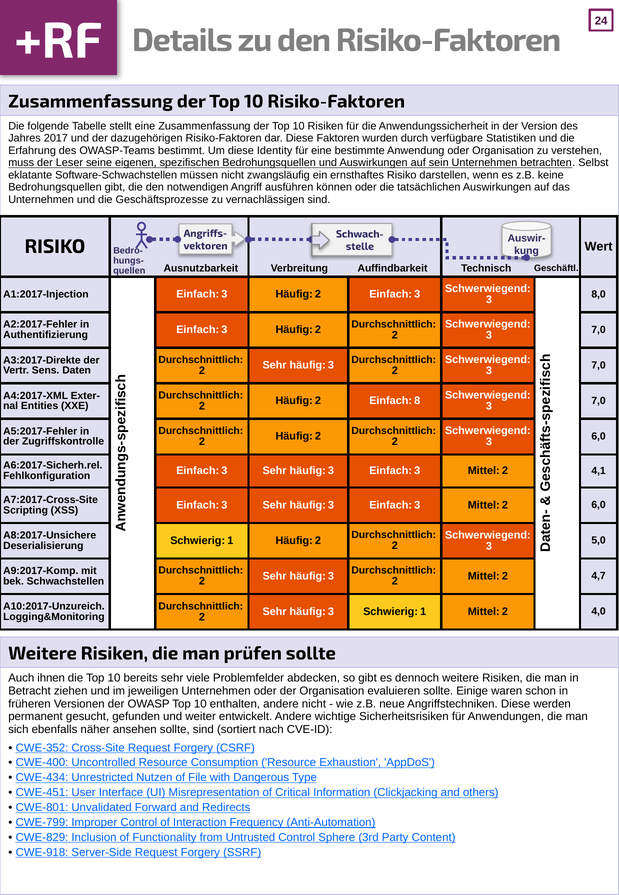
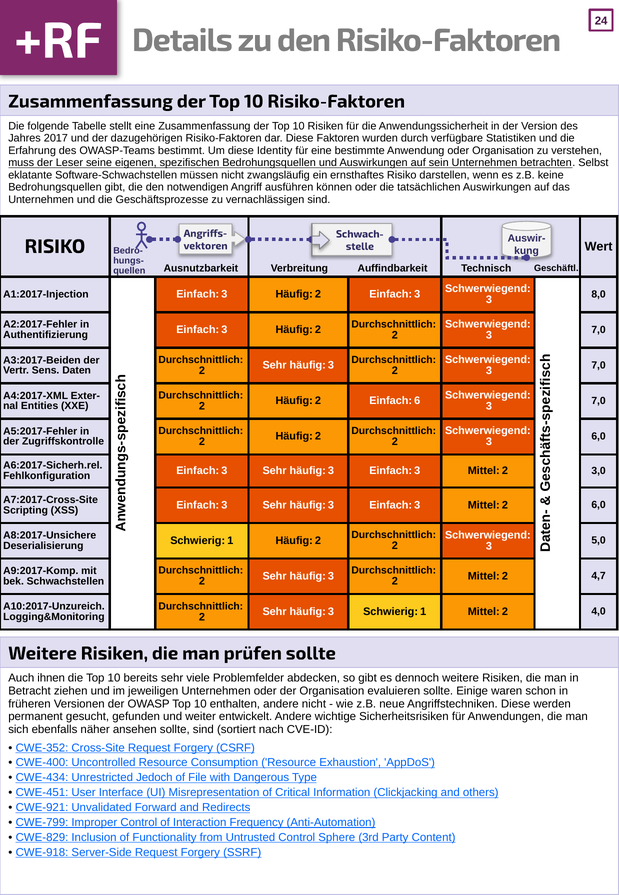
A3:2017-Direkte: A3:2017-Direkte -> A3:2017-Beiden
8: 8 -> 6
4,1: 4,1 -> 3,0
Nutzen: Nutzen -> Jedoch
CWE-801: CWE-801 -> CWE-921
